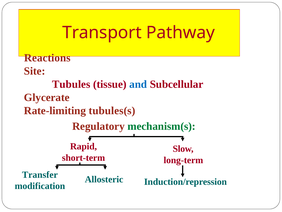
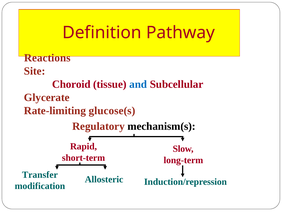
Transport: Transport -> Definition
Tubules: Tubules -> Choroid
tubules(s: tubules(s -> glucose(s
mechanism(s colour: green -> black
